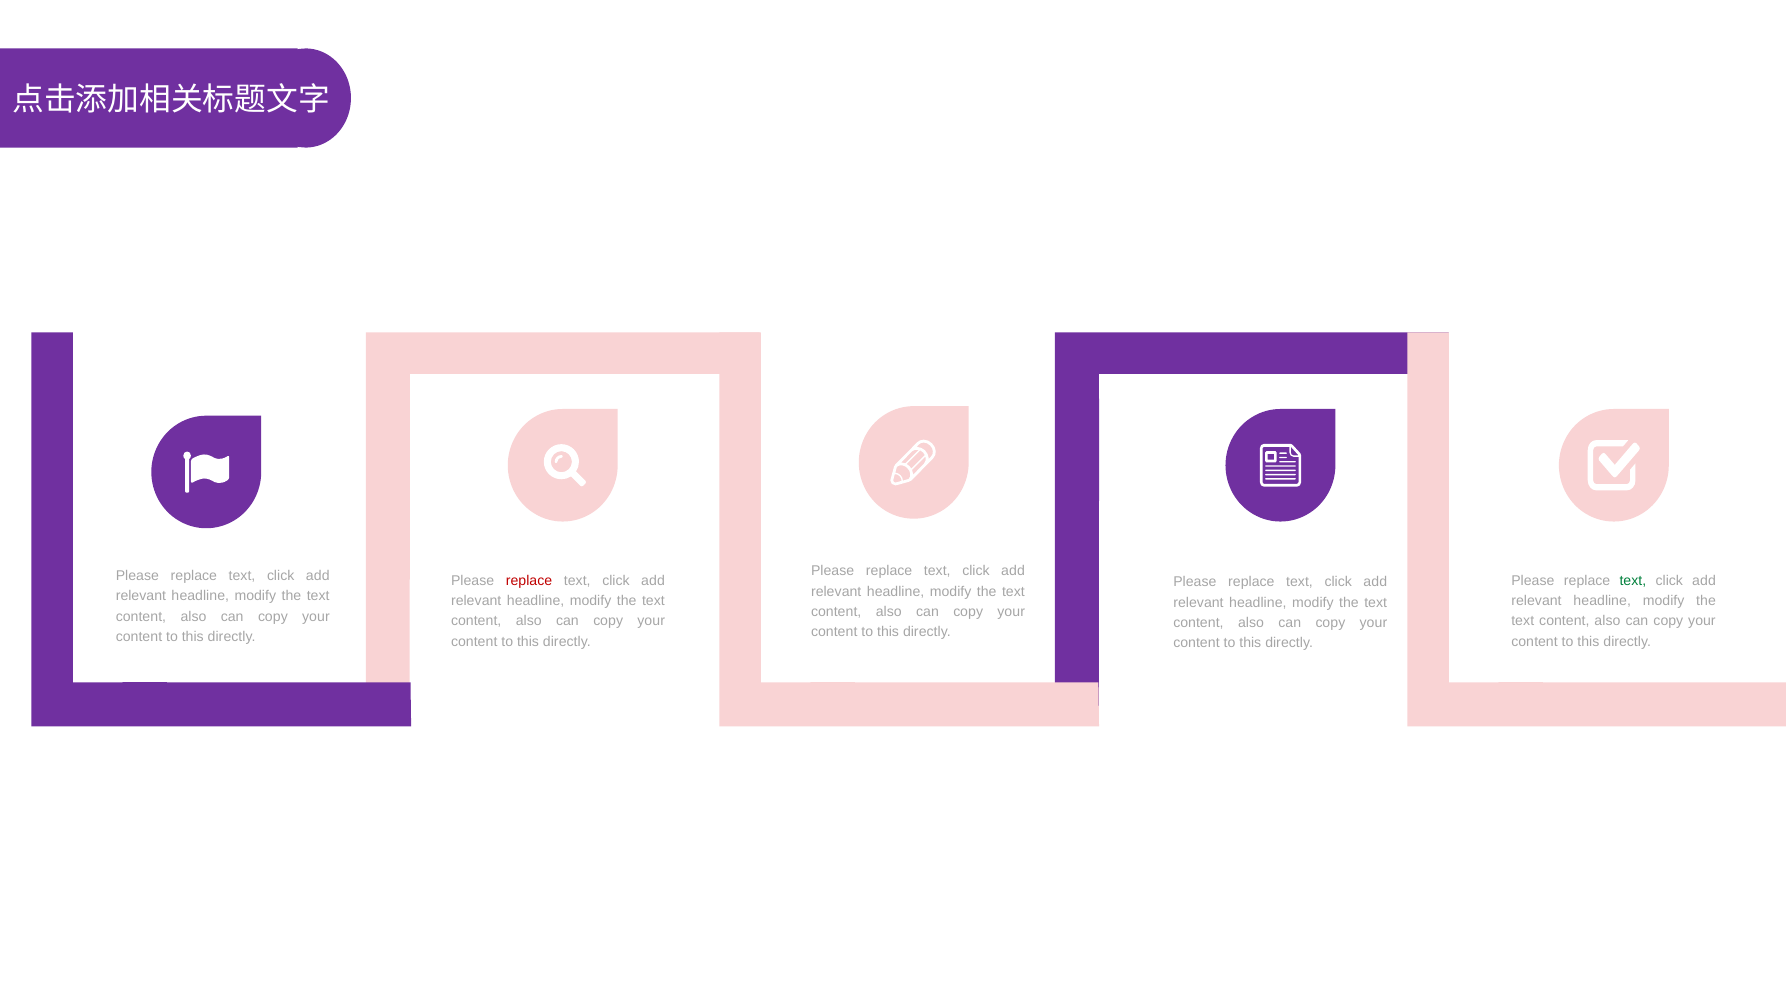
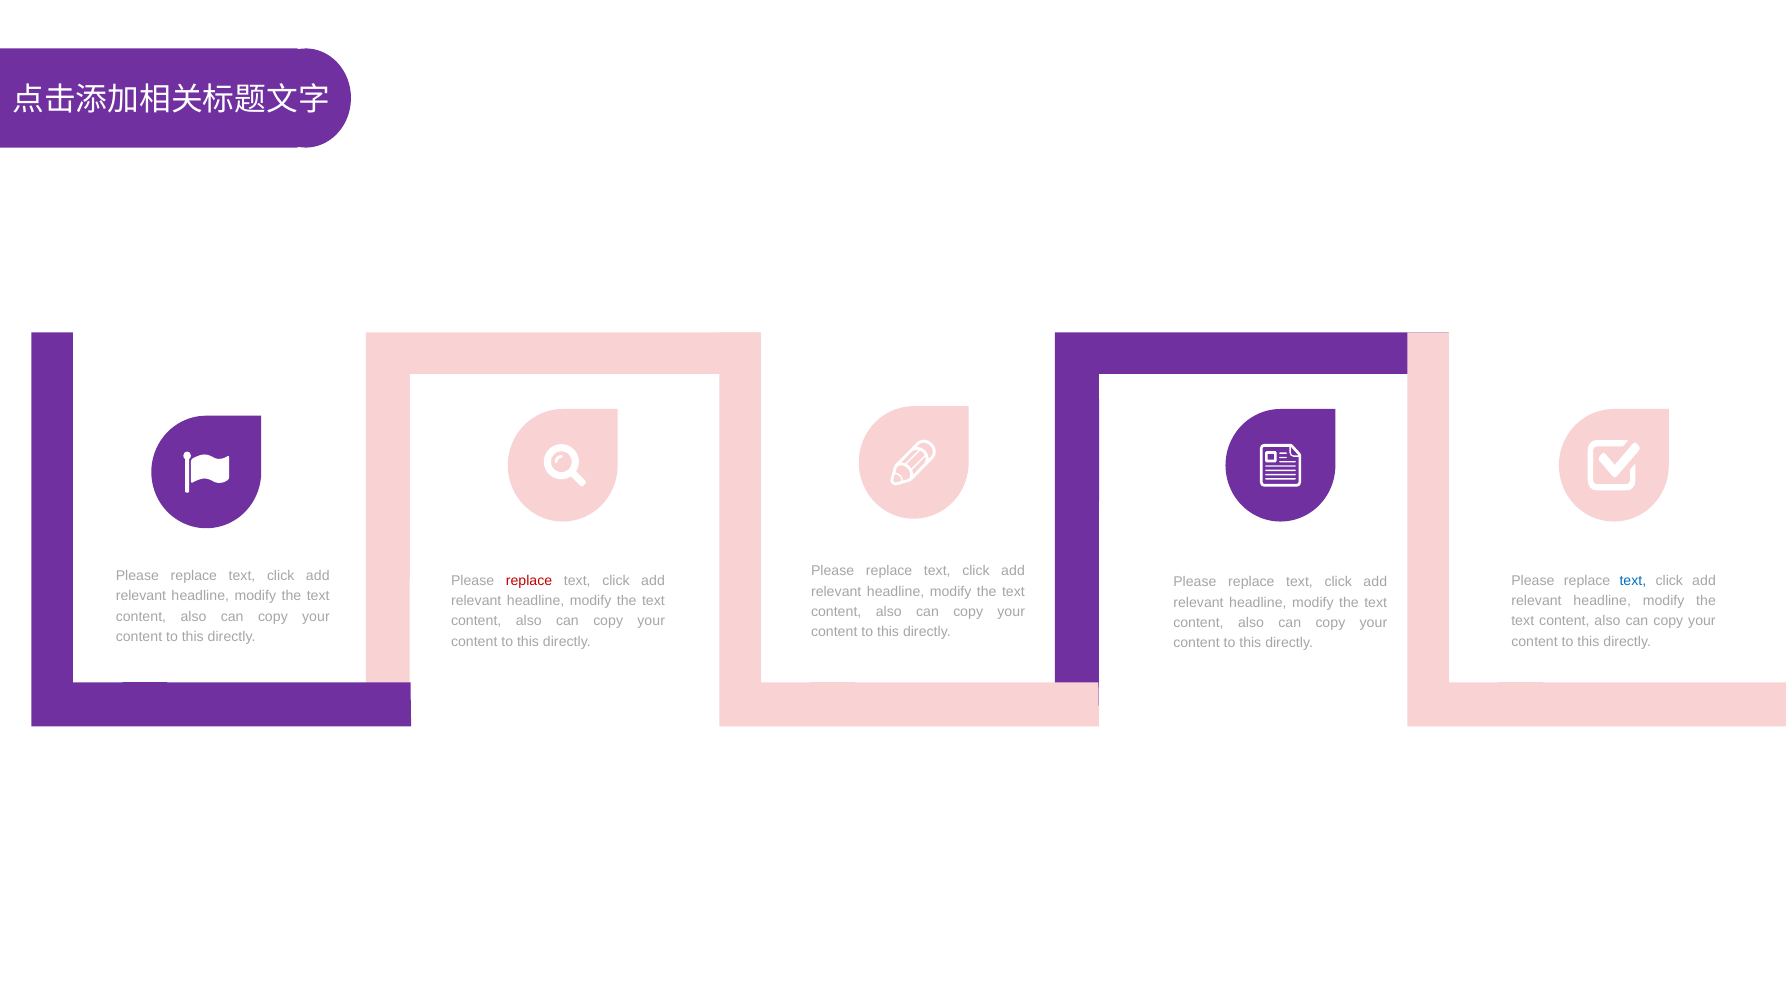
text at (1633, 580) colour: green -> blue
